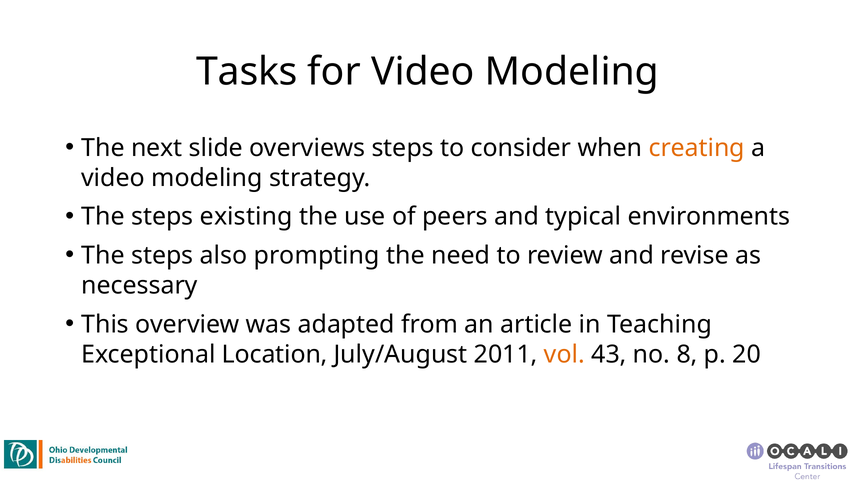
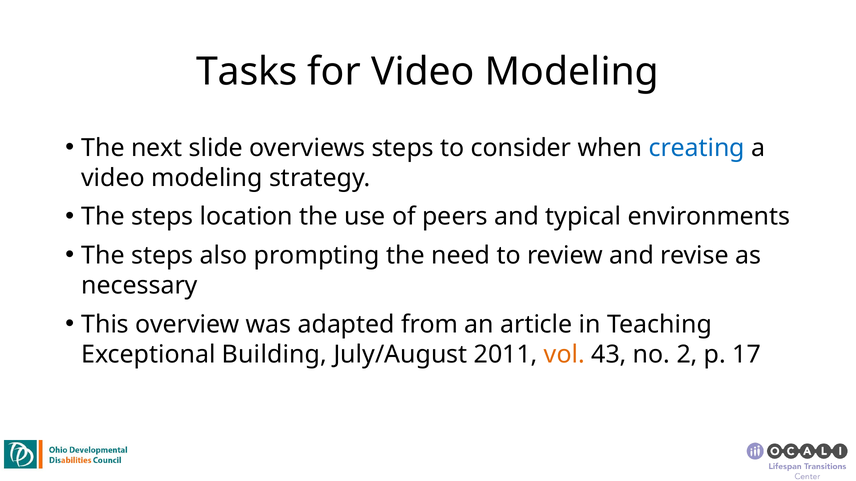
creating colour: orange -> blue
existing: existing -> location
Location: Location -> Building
8: 8 -> 2
20: 20 -> 17
